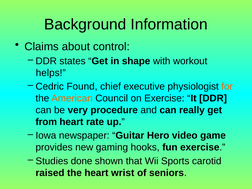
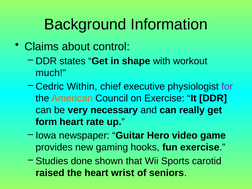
helps: helps -> much
Found: Found -> Within
for colour: orange -> purple
procedure: procedure -> necessary
from: from -> form
